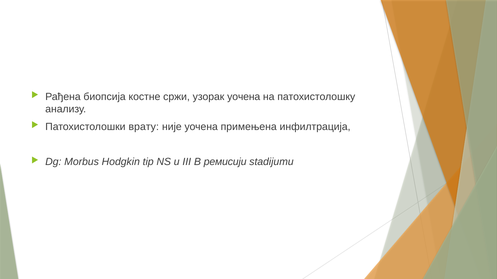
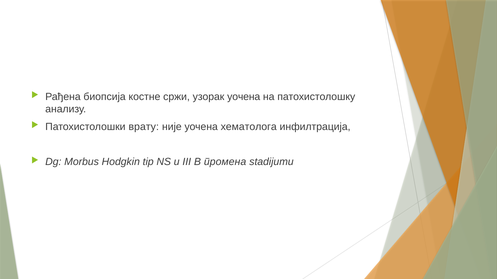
примењена: примењена -> хематолога
ремисији: ремисији -> промена
